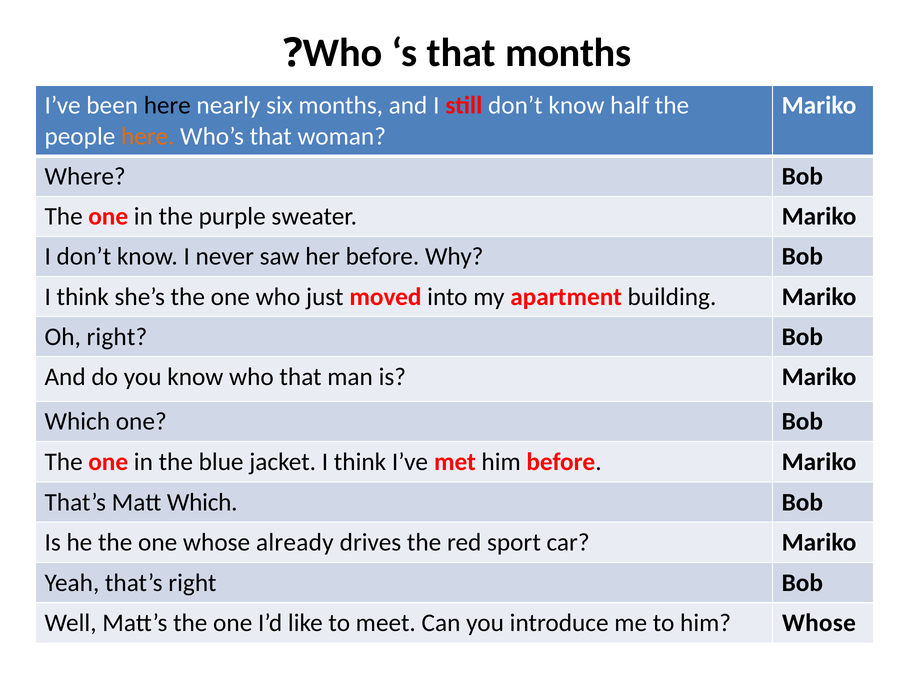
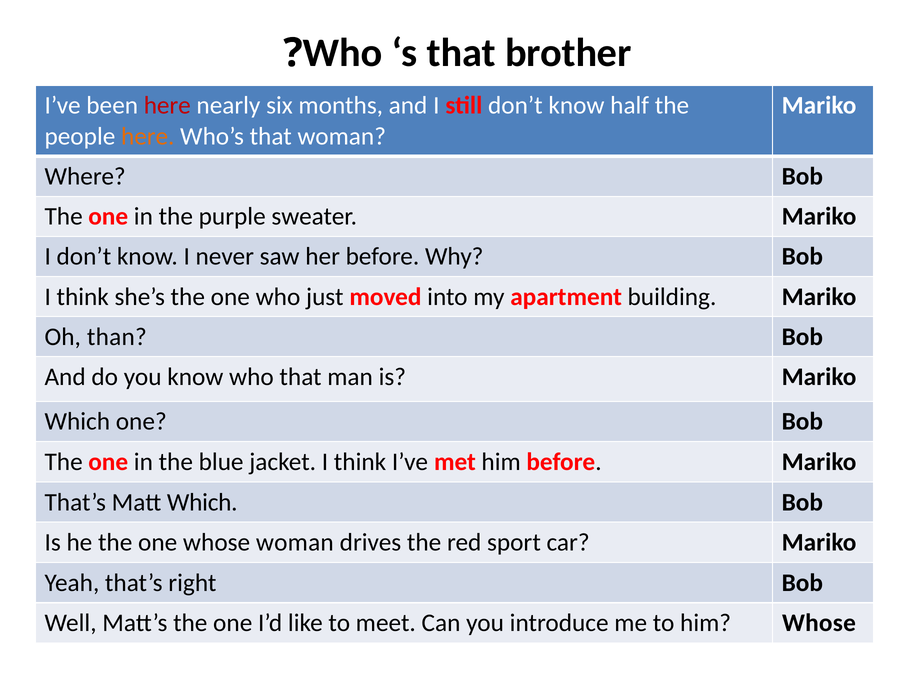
that months: months -> brother
here at (167, 106) colour: black -> red
Oh right: right -> than
whose already: already -> woman
